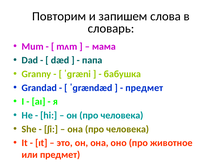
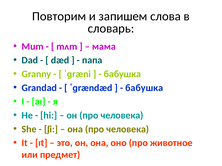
предмет at (144, 88): предмет -> бабушка
